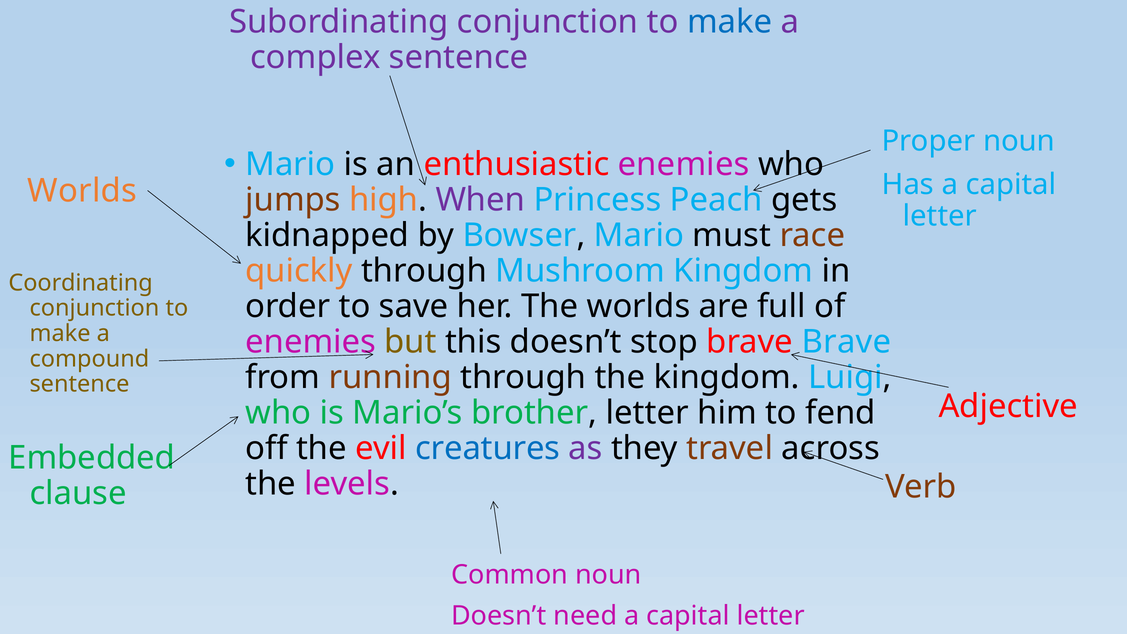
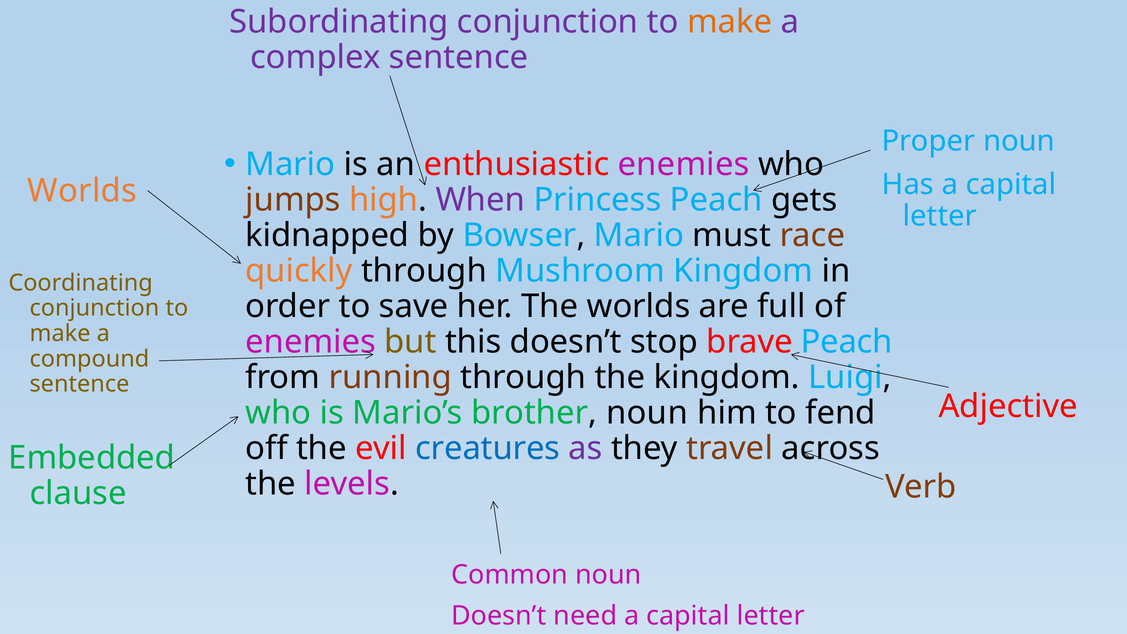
make at (730, 22) colour: blue -> orange
brave Brave: Brave -> Peach
brother letter: letter -> noun
